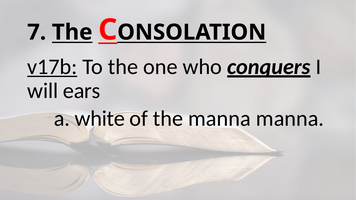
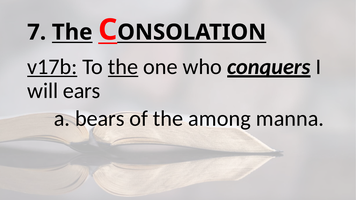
the at (123, 67) underline: none -> present
white: white -> bears
the manna: manna -> among
